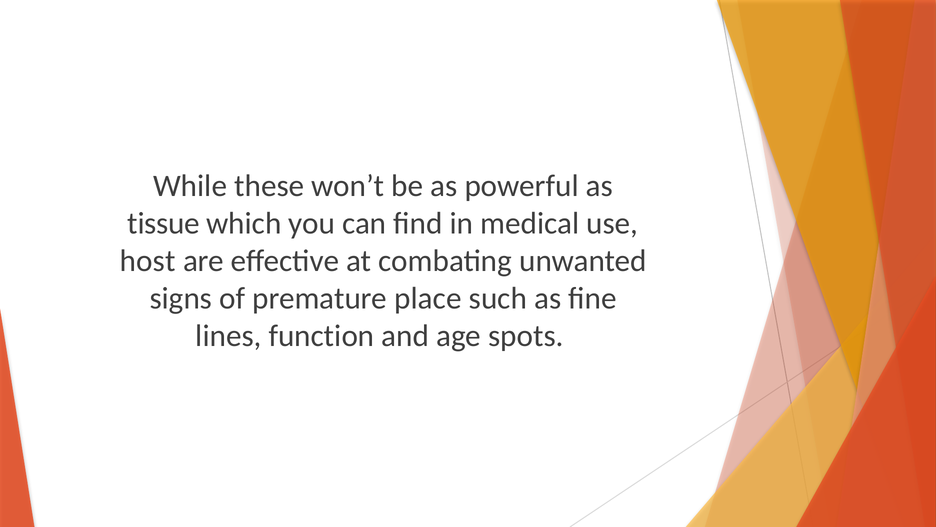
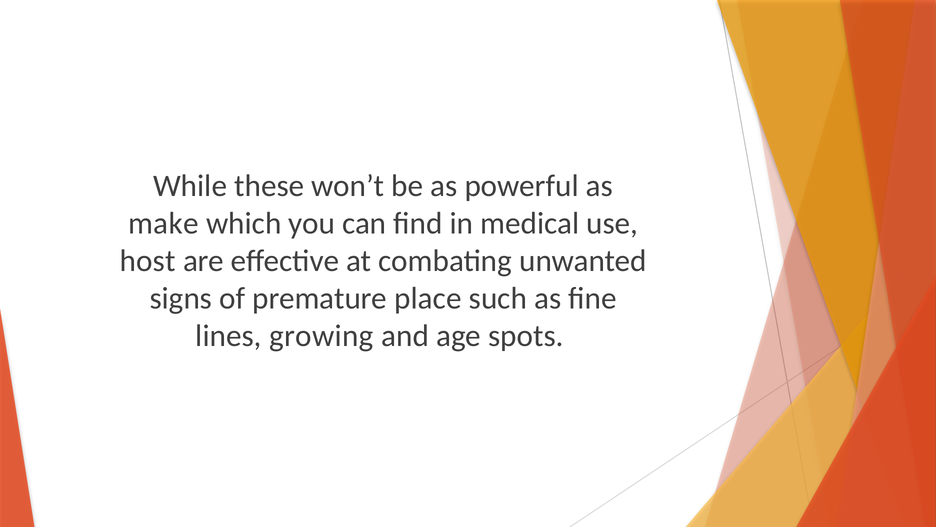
tissue: tissue -> make
function: function -> growing
